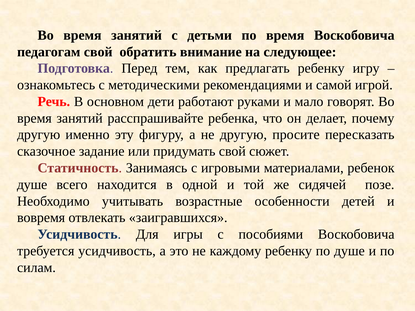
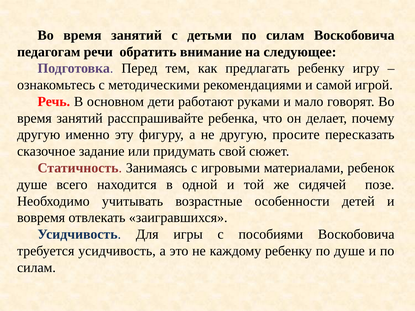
детьми по время: время -> силам
педагогам свой: свой -> речи
